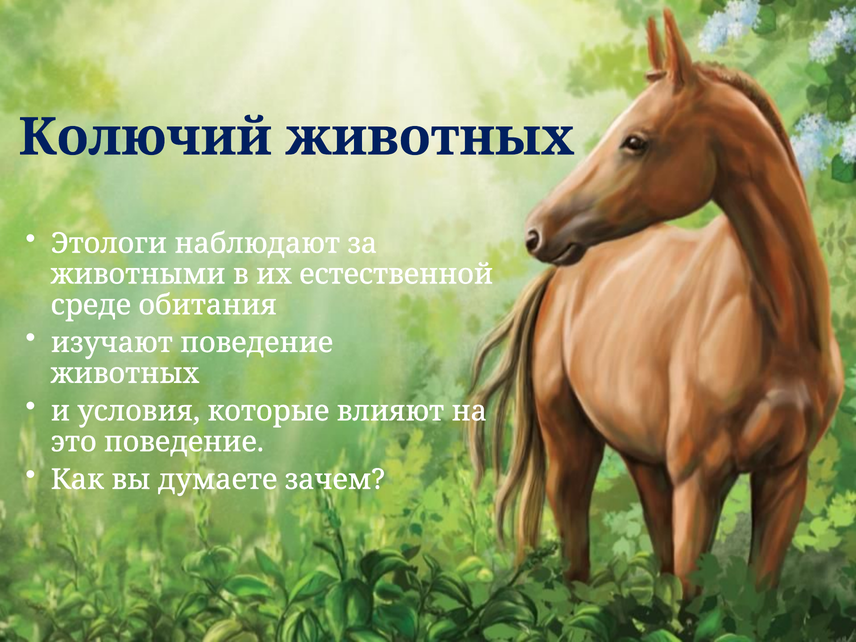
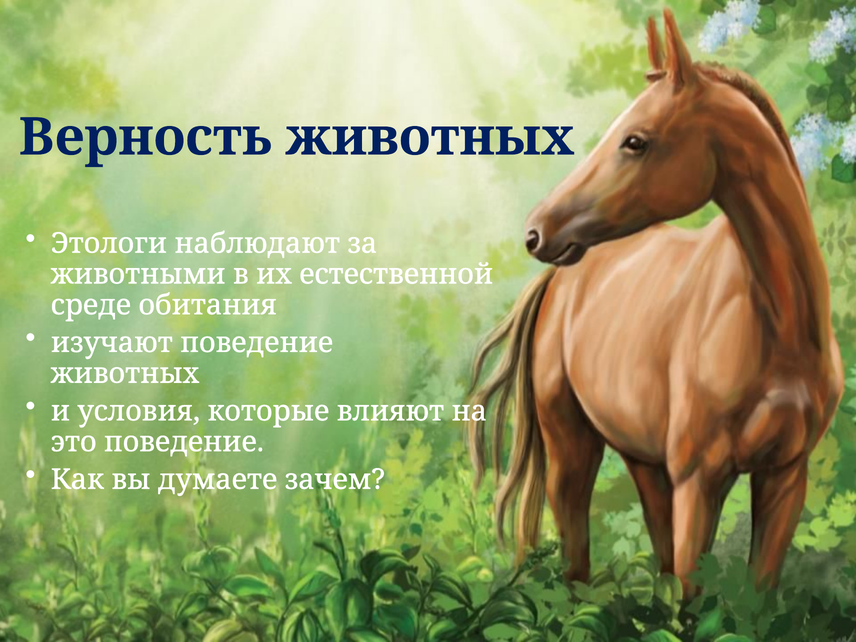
Колючий: Колючий -> Верность
